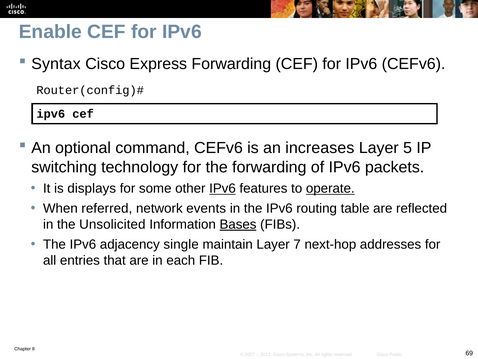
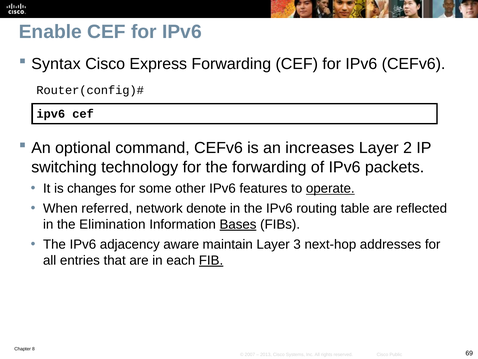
5: 5 -> 2
displays: displays -> changes
IPv6 at (222, 188) underline: present -> none
events: events -> denote
Unsolicited: Unsolicited -> Elimination
single: single -> aware
7: 7 -> 3
FIB underline: none -> present
